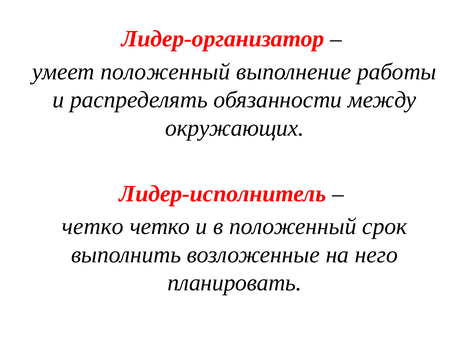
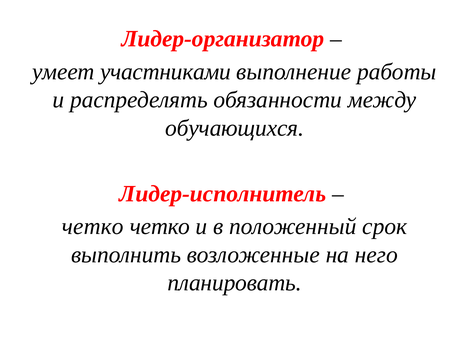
умеет положенный: положенный -> участниками
окружающих: окружающих -> обучающихся
